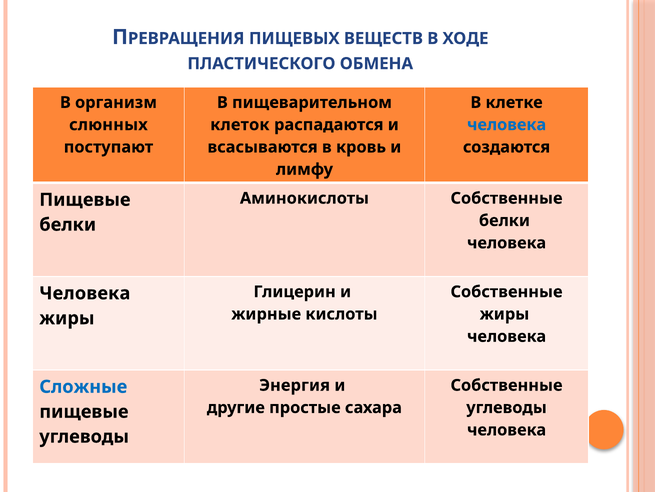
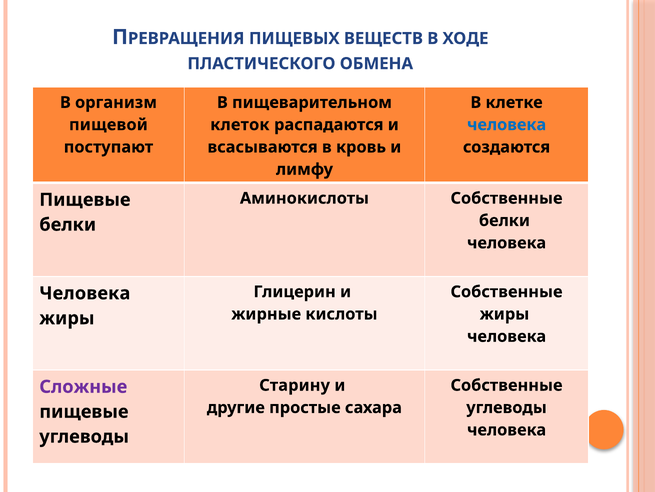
слюнных: слюнных -> пищевой
Энергия: Энергия -> Старину
Сложные colour: blue -> purple
